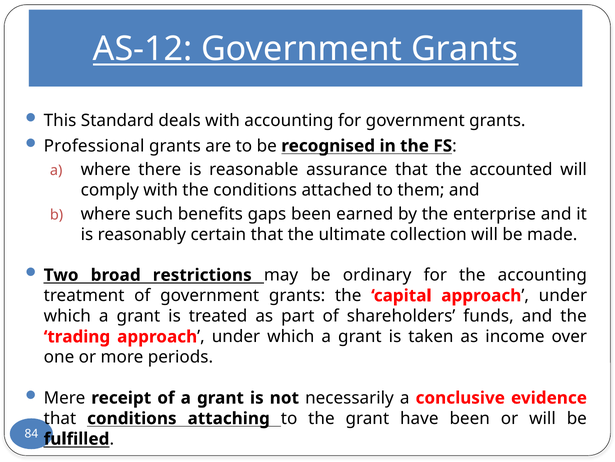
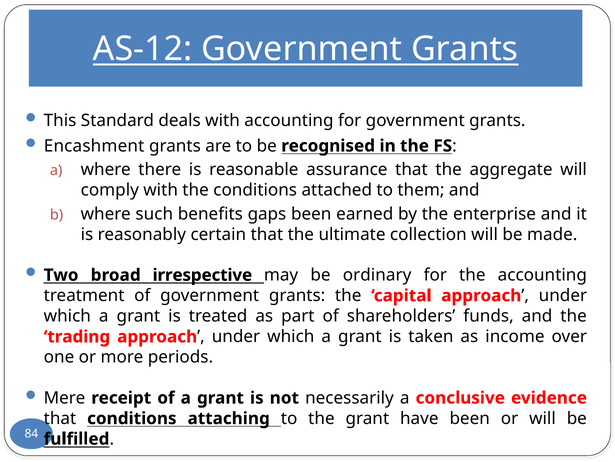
Professional: Professional -> Encashment
accounted: accounted -> aggregate
restrictions: restrictions -> irrespective
